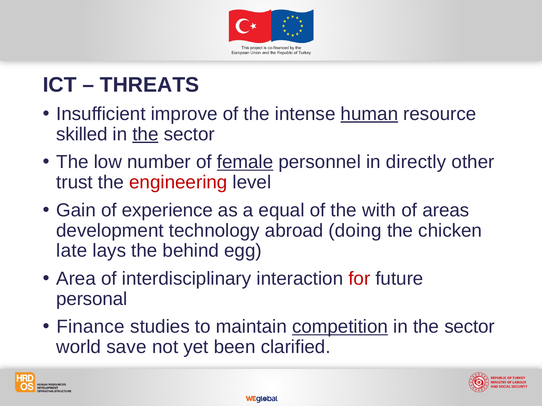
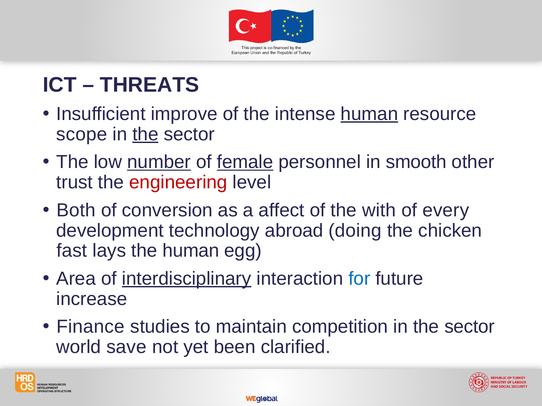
skilled: skilled -> scope
number underline: none -> present
directly: directly -> smooth
Gain: Gain -> Both
experience: experience -> conversion
equal: equal -> affect
areas: areas -> every
late: late -> fast
the behind: behind -> human
interdisciplinary underline: none -> present
for colour: red -> blue
personal: personal -> increase
competition underline: present -> none
